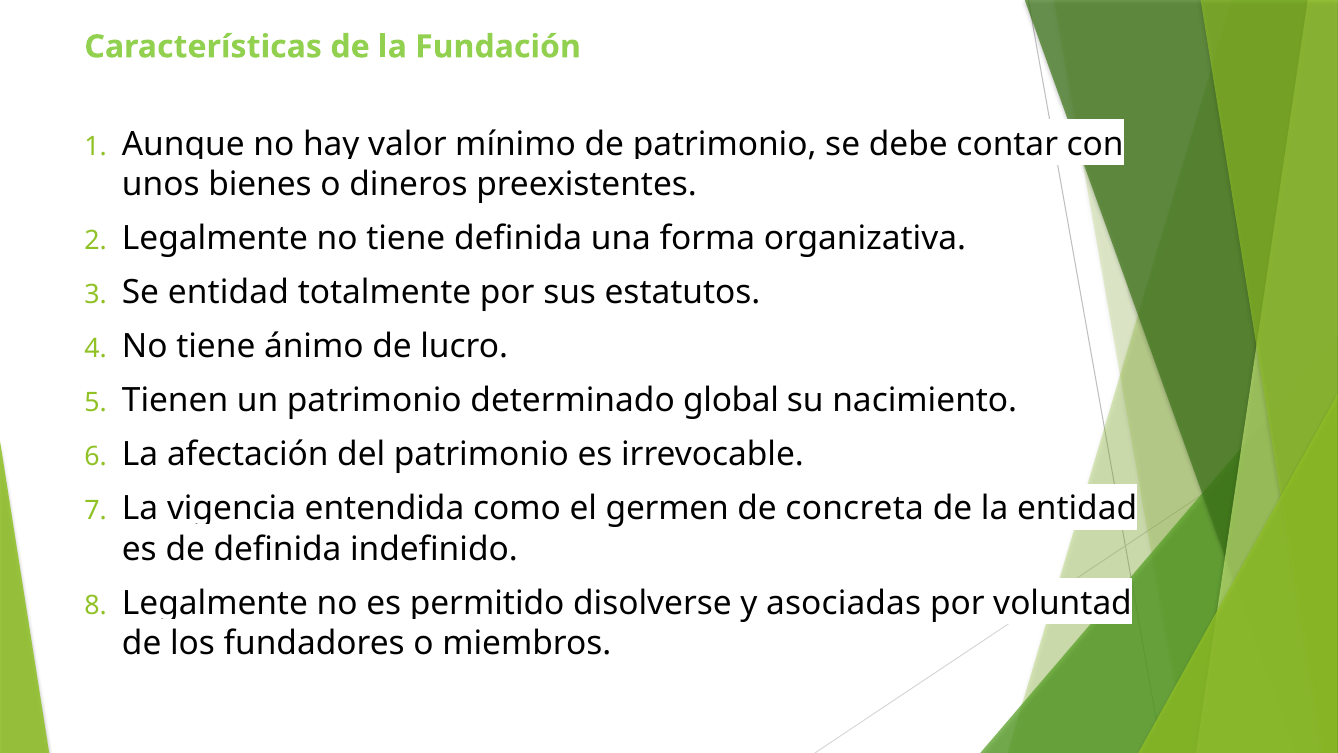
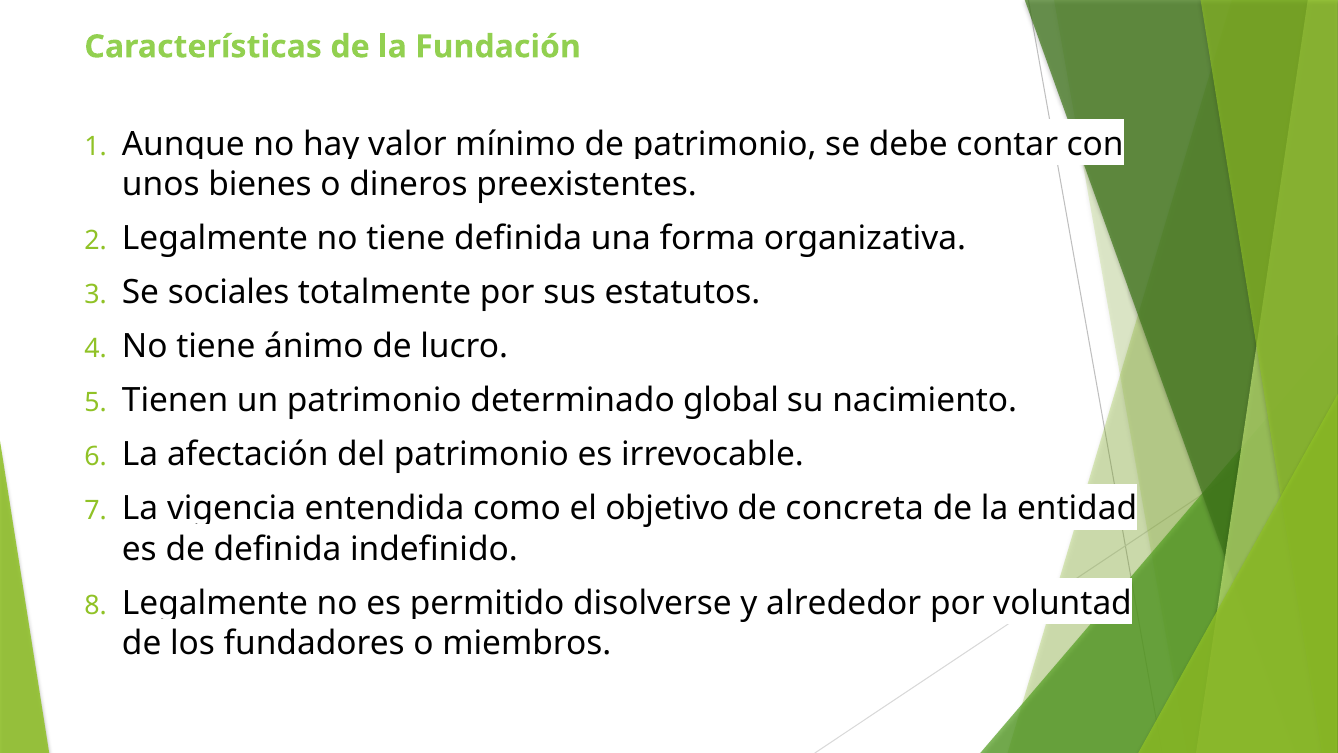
Se entidad: entidad -> sociales
germen: germen -> objetivo
asociadas: asociadas -> alrededor
